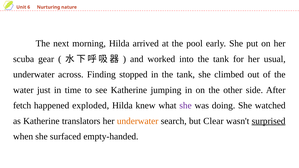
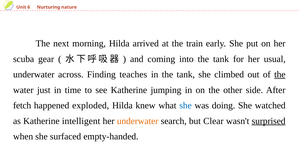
pool: pool -> train
worked: worked -> coming
stopped: stopped -> teaches
the at (280, 75) underline: none -> present
she at (186, 106) colour: purple -> blue
translators: translators -> intelligent
